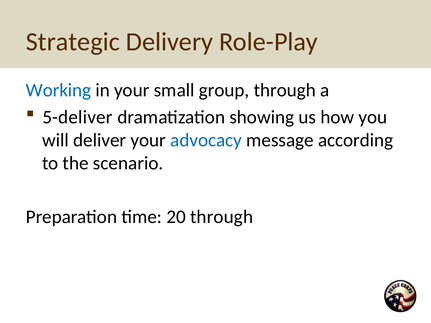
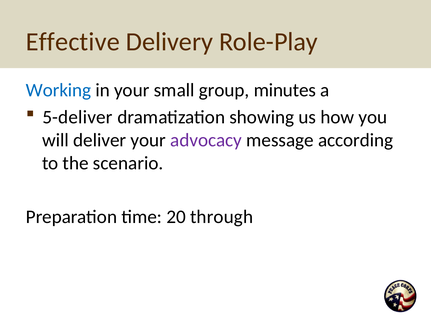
Strategic: Strategic -> Effective
group through: through -> minutes
advocacy colour: blue -> purple
